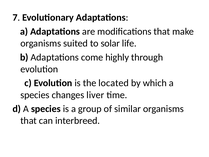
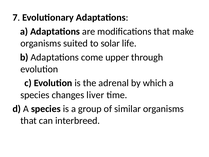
highly: highly -> upper
located: located -> adrenal
